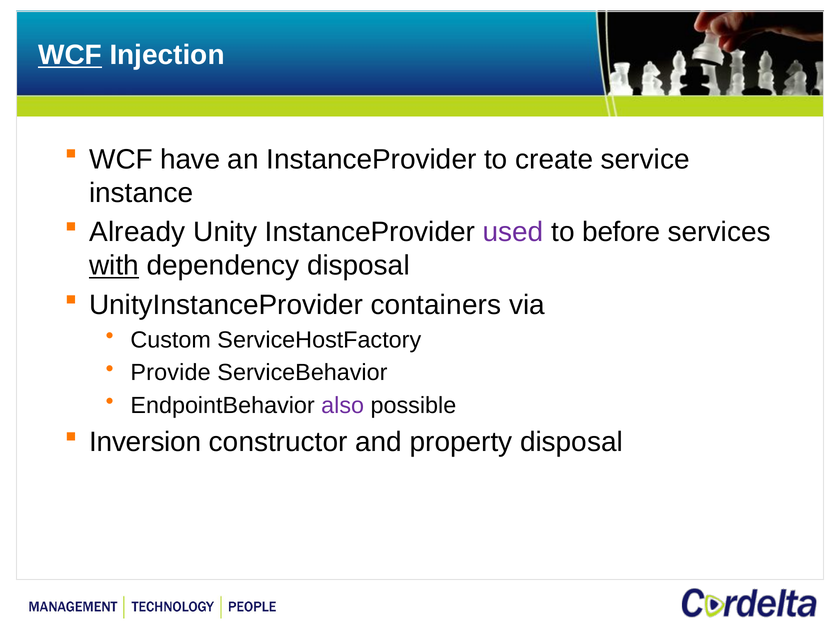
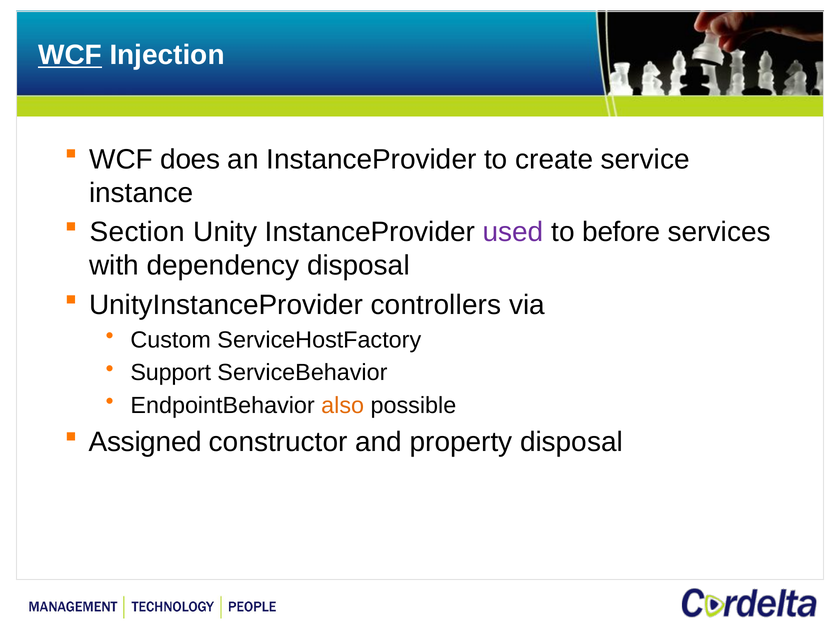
have: have -> does
Already: Already -> Section
with underline: present -> none
containers: containers -> controllers
Provide: Provide -> Support
also colour: purple -> orange
Inversion: Inversion -> Assigned
